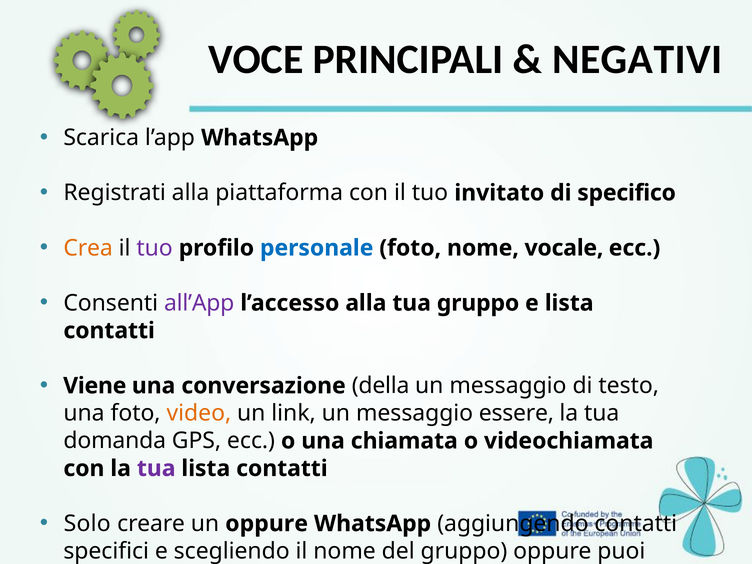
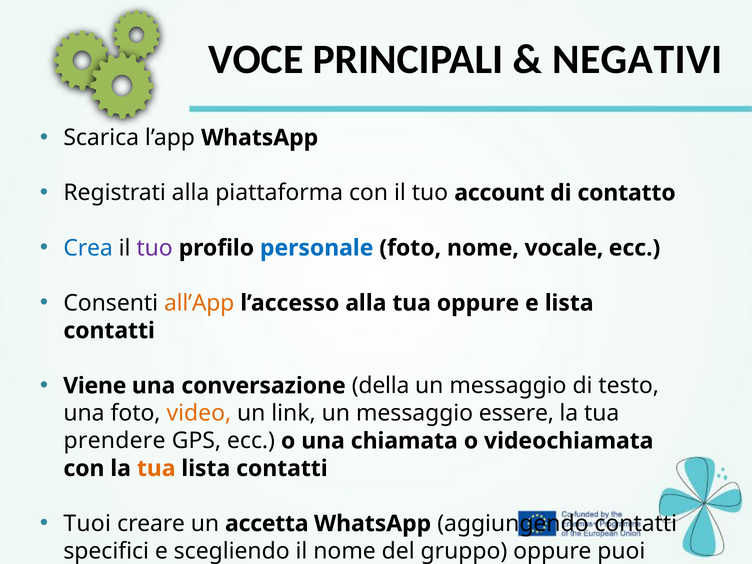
tuo invitato: invitato -> account
di specifico: specifico -> contatto
Crea colour: orange -> blue
all’App colour: purple -> orange
tua gruppo: gruppo -> oppure
domanda at (115, 441): domanda -> prendere
tua at (156, 468) colour: purple -> orange
Solo: Solo -> Tuoi
un oppure: oppure -> accetta
